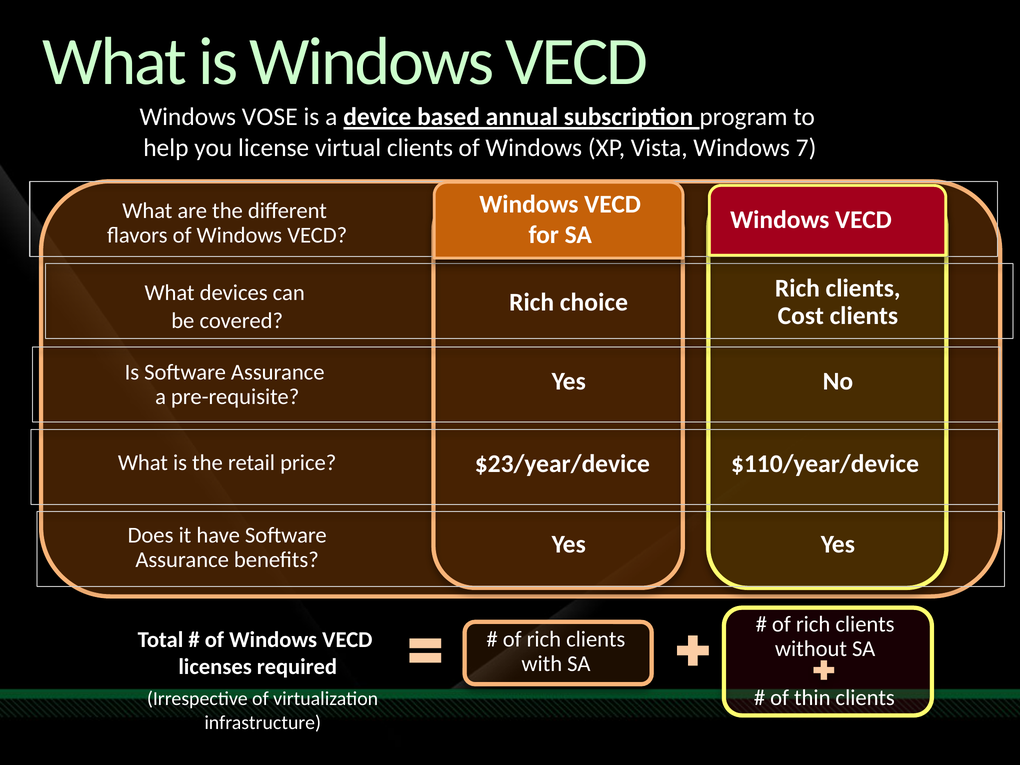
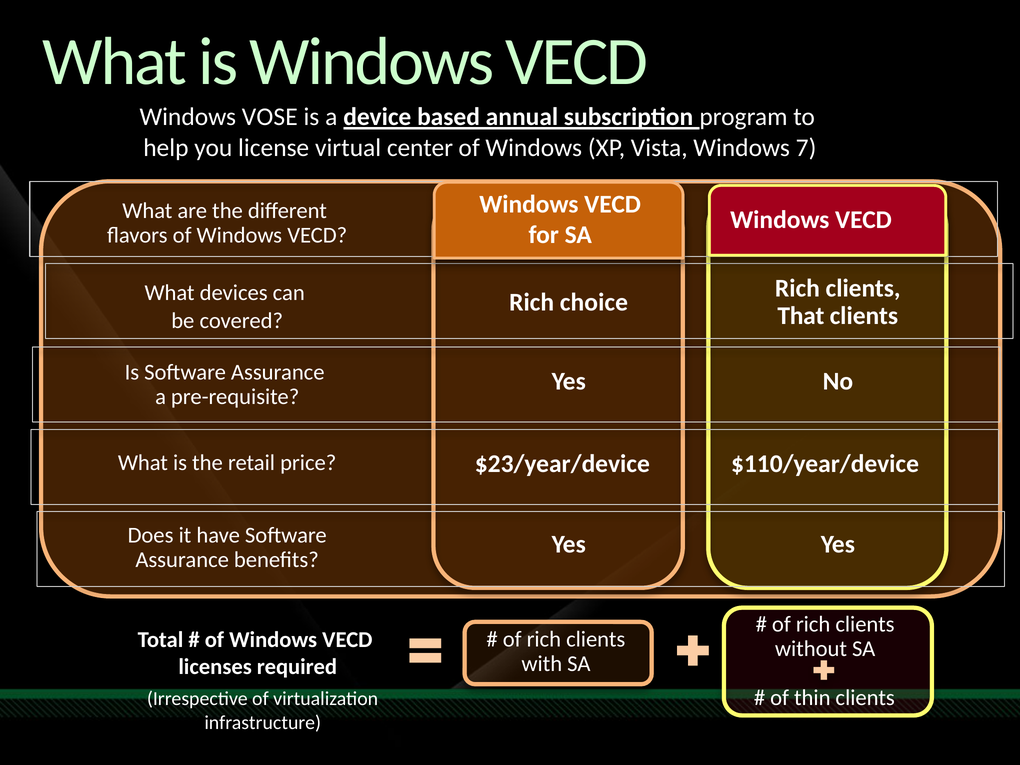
virtual clients: clients -> center
Cost: Cost -> That
